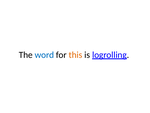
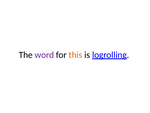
word colour: blue -> purple
